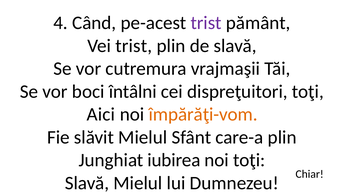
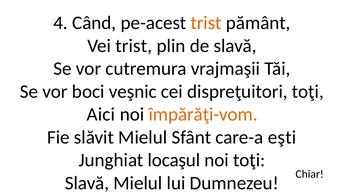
trist at (206, 23) colour: purple -> orange
întâlni: întâlni -> veşnic
care-a plin: plin -> eşti
iubirea: iubirea -> locaşul
